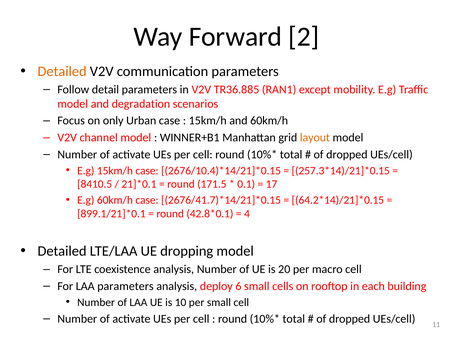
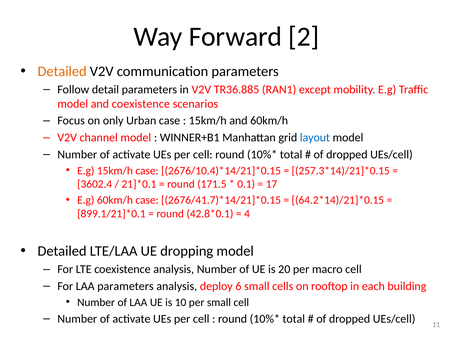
and degradation: degradation -> coexistence
layout colour: orange -> blue
8410.5: 8410.5 -> 3602.4
